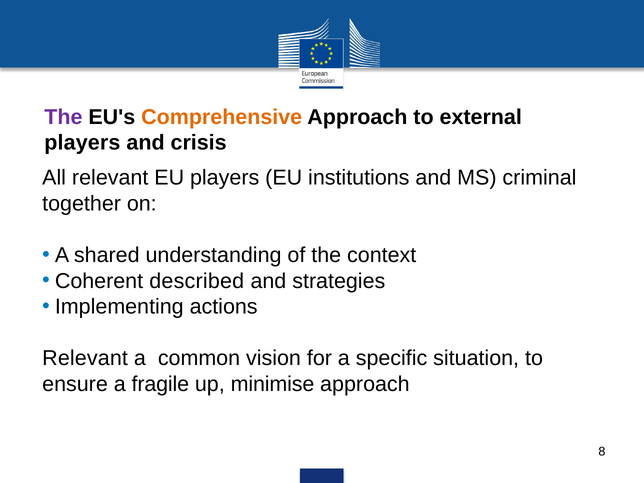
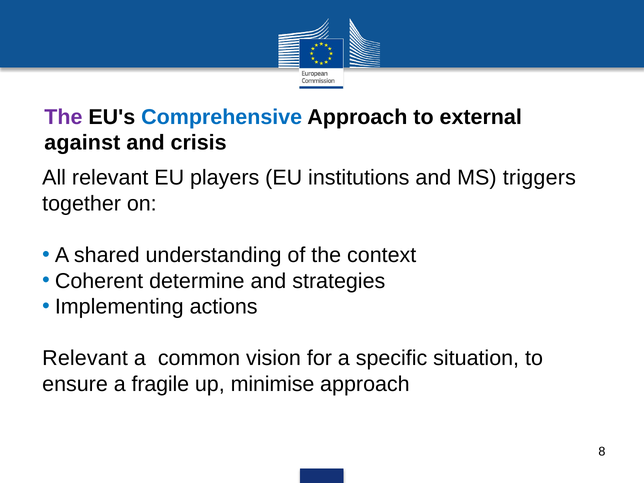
Comprehensive colour: orange -> blue
players at (82, 143): players -> against
criminal: criminal -> triggers
described: described -> determine
